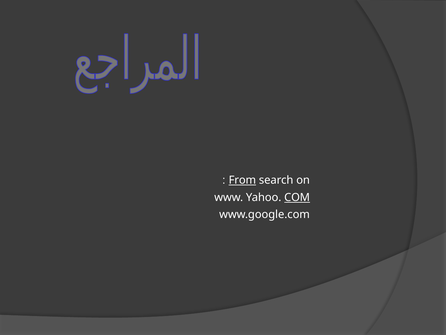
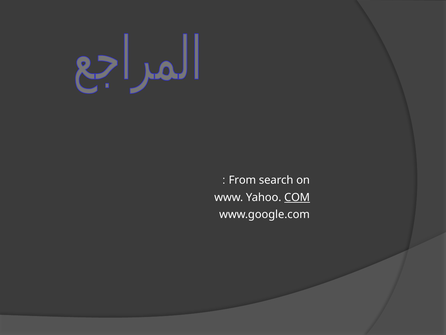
From underline: present -> none
